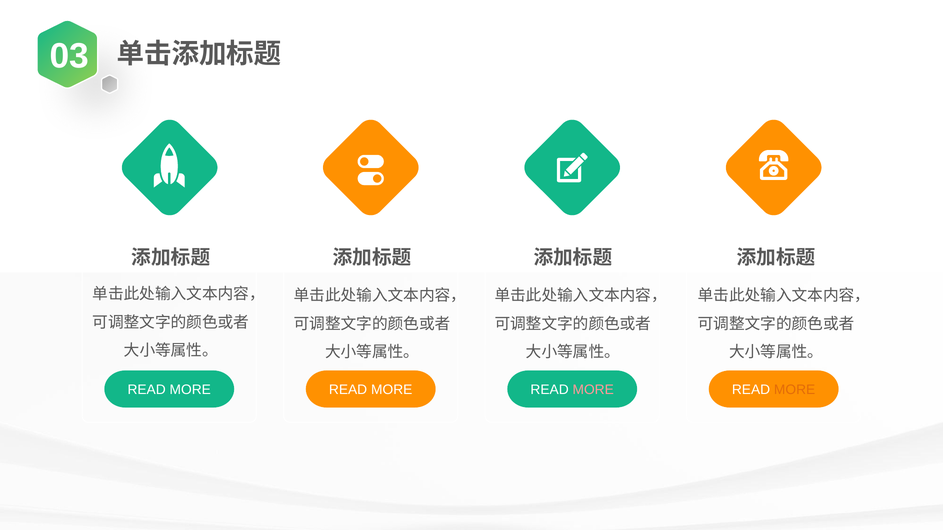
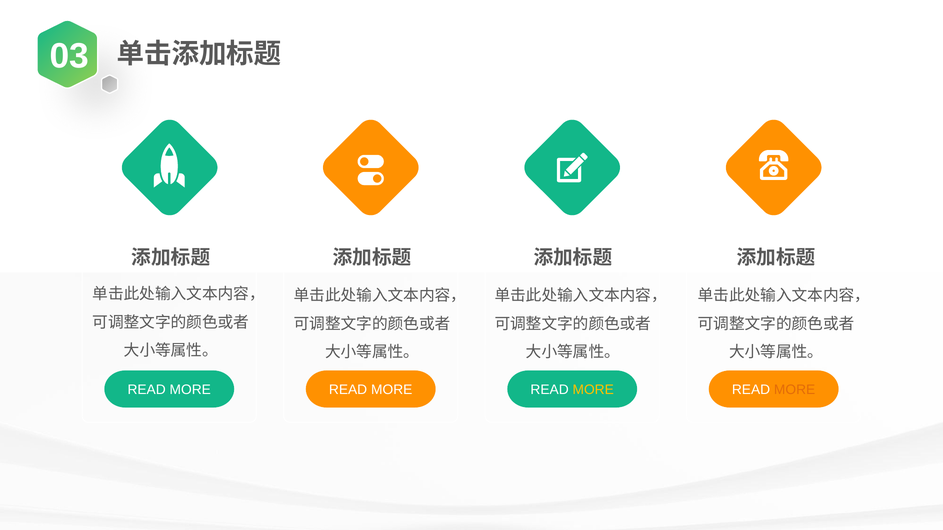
MORE at (593, 390) colour: pink -> yellow
